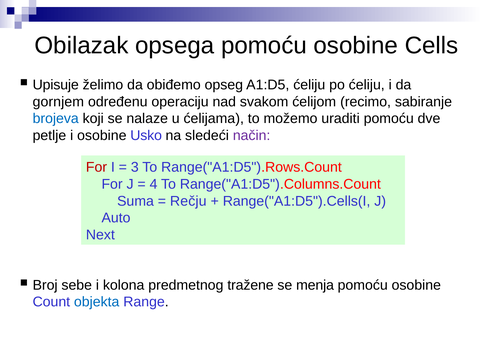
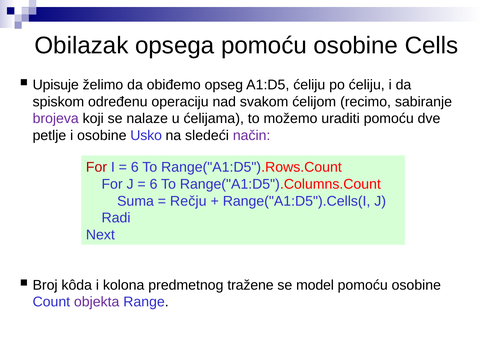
gornjem: gornjem -> spiskom
brojeva colour: blue -> purple
3 at (135, 167): 3 -> 6
4 at (154, 184): 4 -> 6
Auto: Auto -> Radi
sebe: sebe -> kôda
menja: menja -> model
objekta colour: blue -> purple
